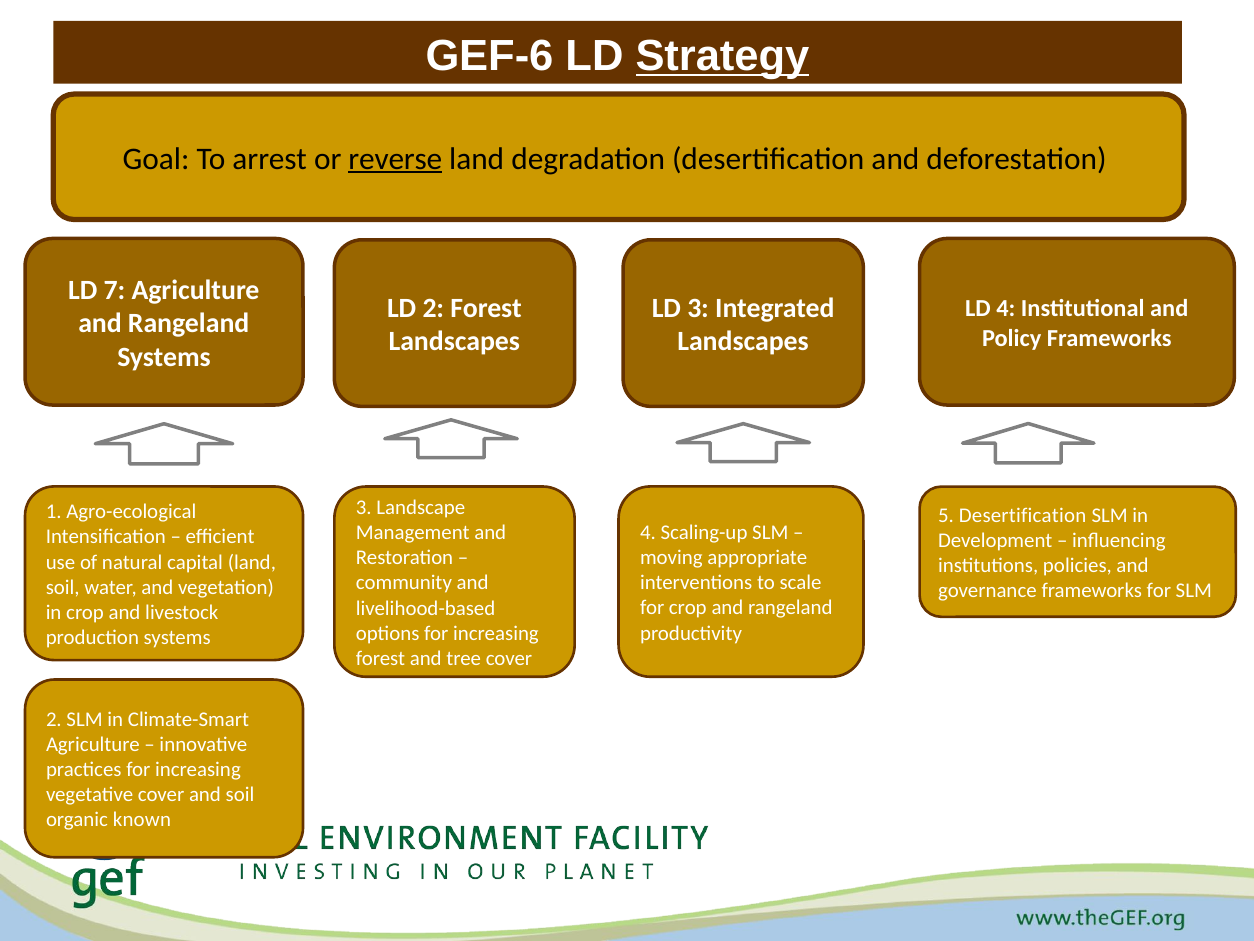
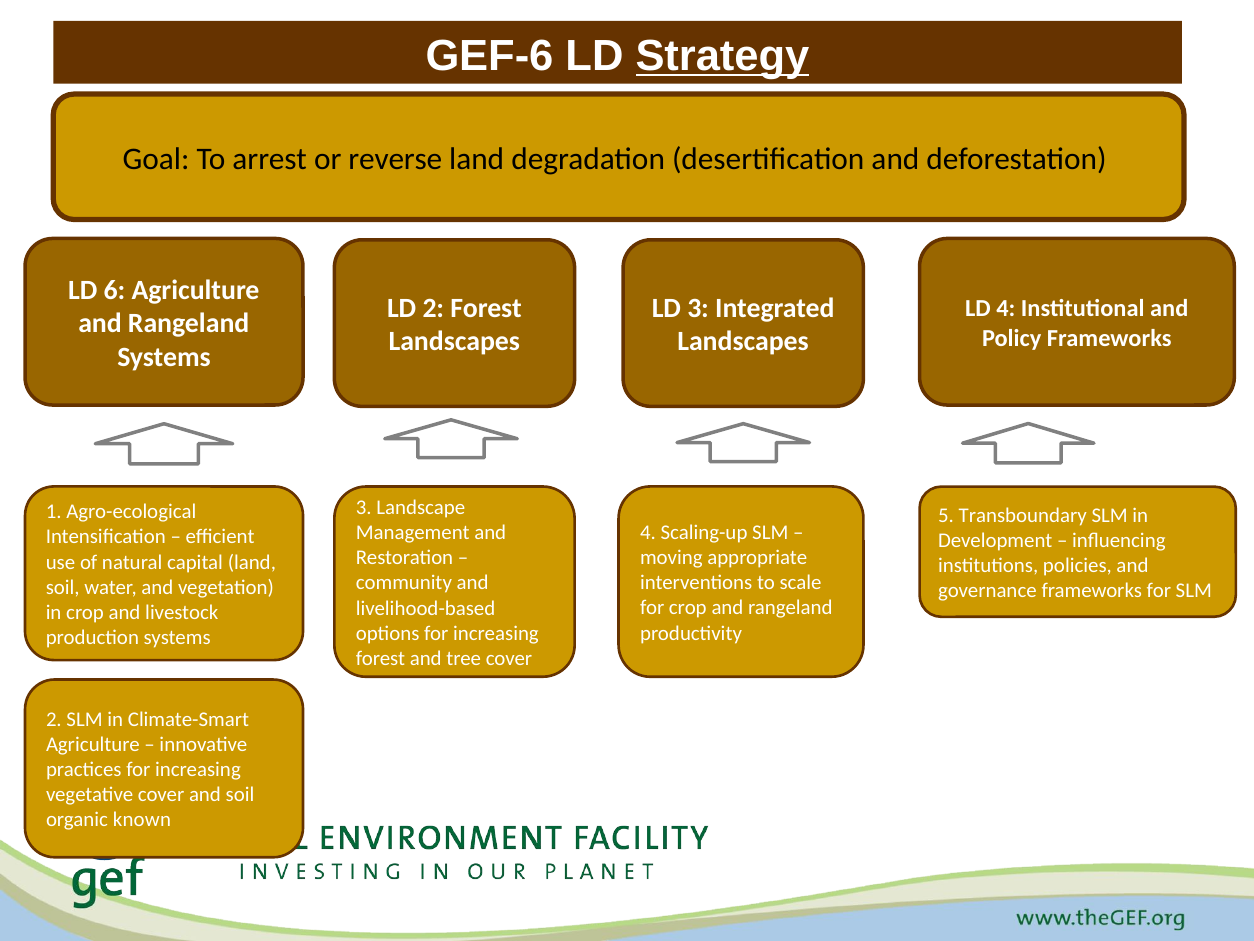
reverse underline: present -> none
7: 7 -> 6
5 Desertification: Desertification -> Transboundary
